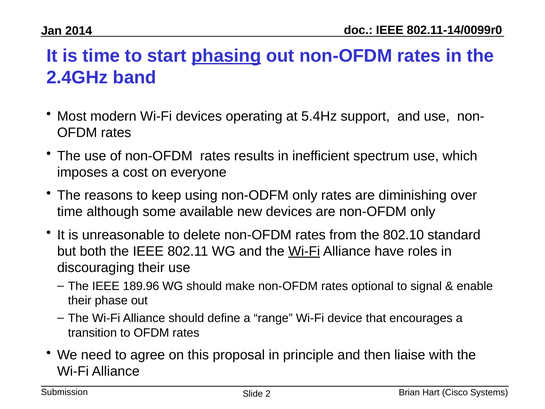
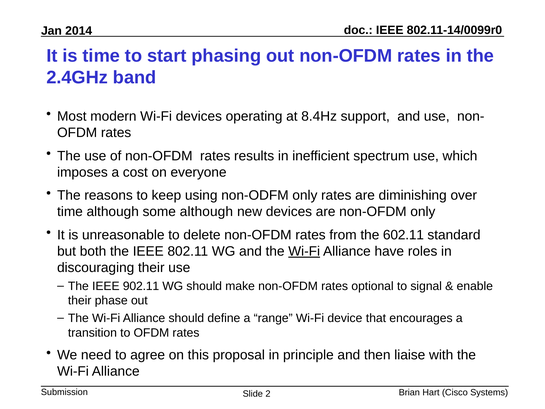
phasing underline: present -> none
5.4Hz: 5.4Hz -> 8.4Hz
some available: available -> although
802.10: 802.10 -> 602.11
189.96: 189.96 -> 902.11
